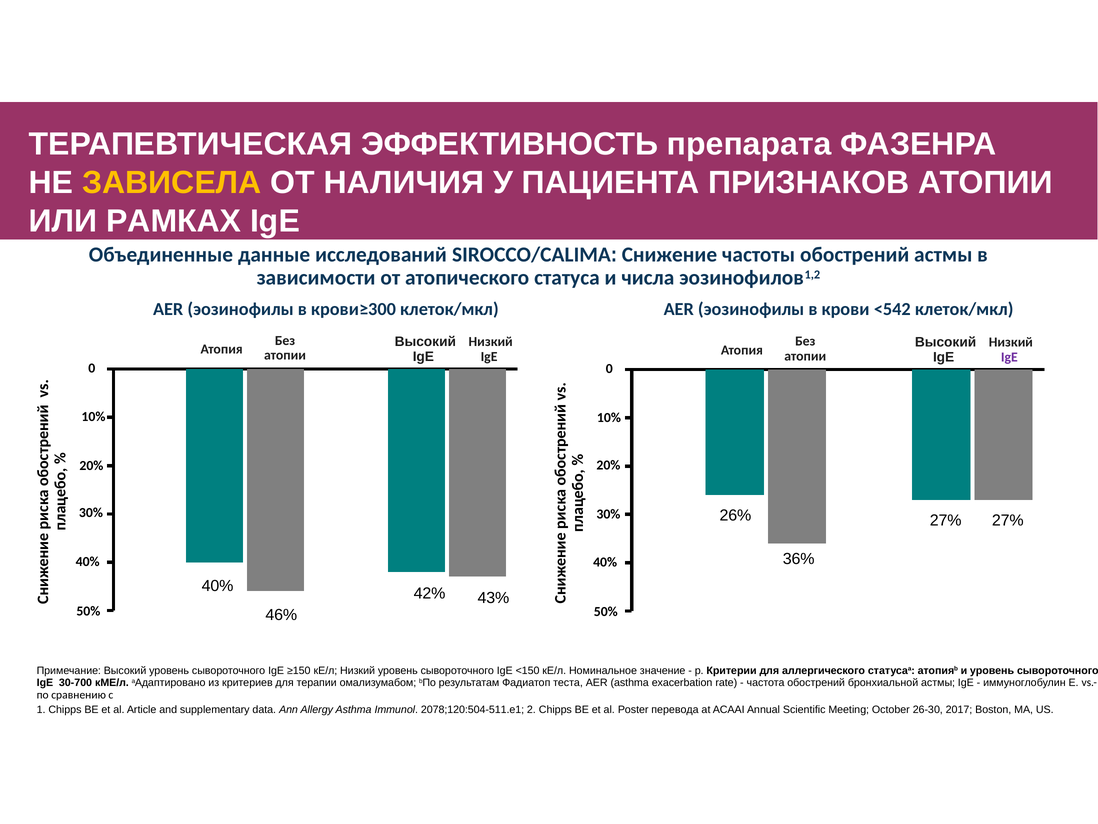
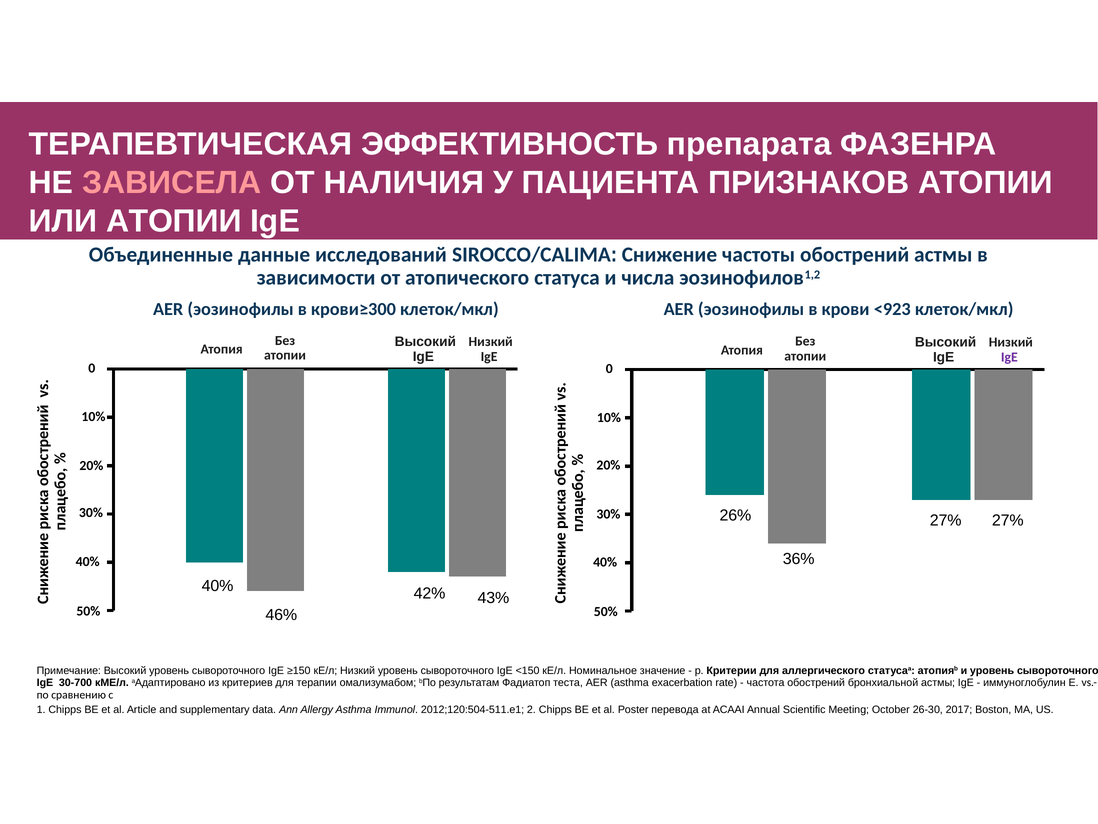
ЗАВИСЕЛА colour: yellow -> pink
ИЛИ РАМКАХ: РАМКАХ -> АТОПИИ
<542: <542 -> <923
2078;120:504-511.e1: 2078;120:504-511.e1 -> 2012;120:504-511.e1
